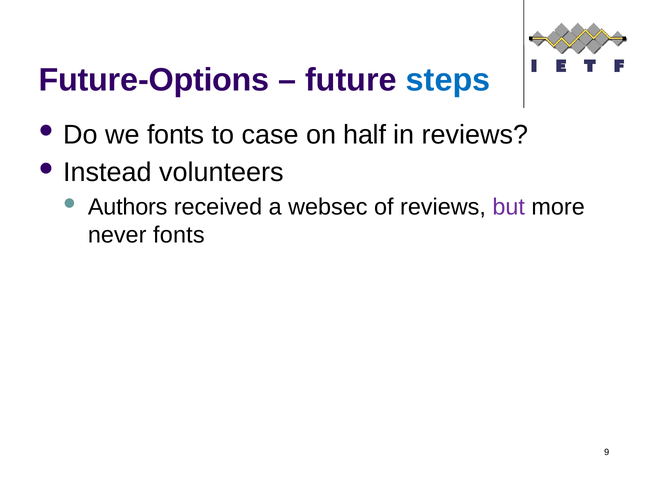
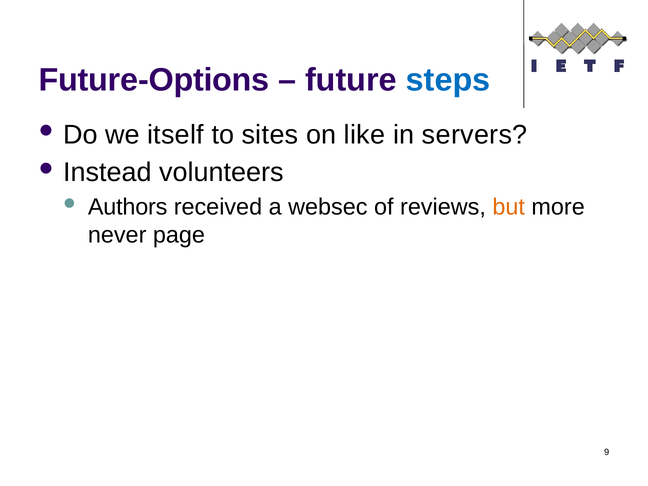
we fonts: fonts -> itself
case: case -> sites
half: half -> like
in reviews: reviews -> servers
but colour: purple -> orange
never fonts: fonts -> page
